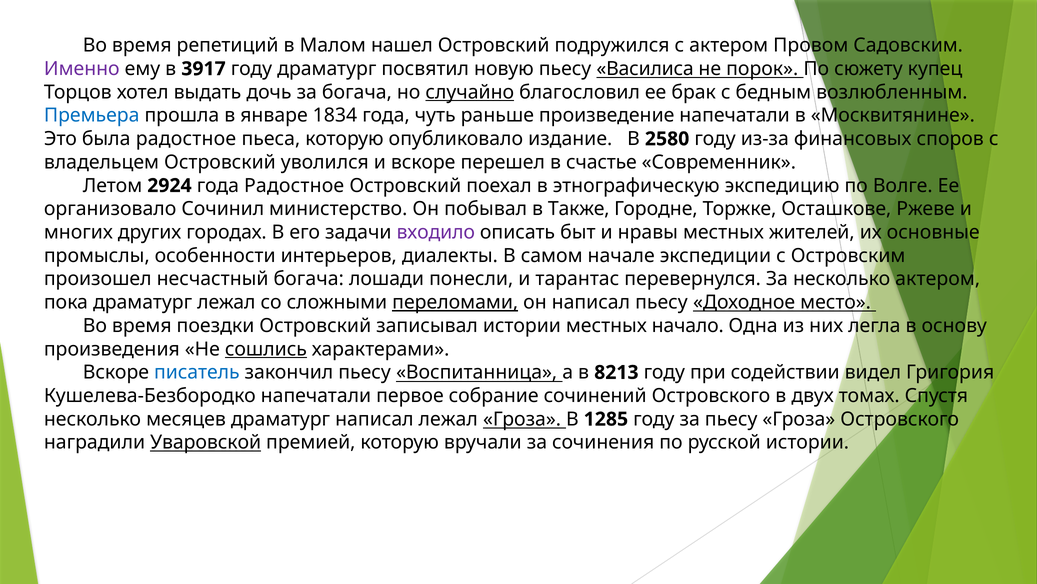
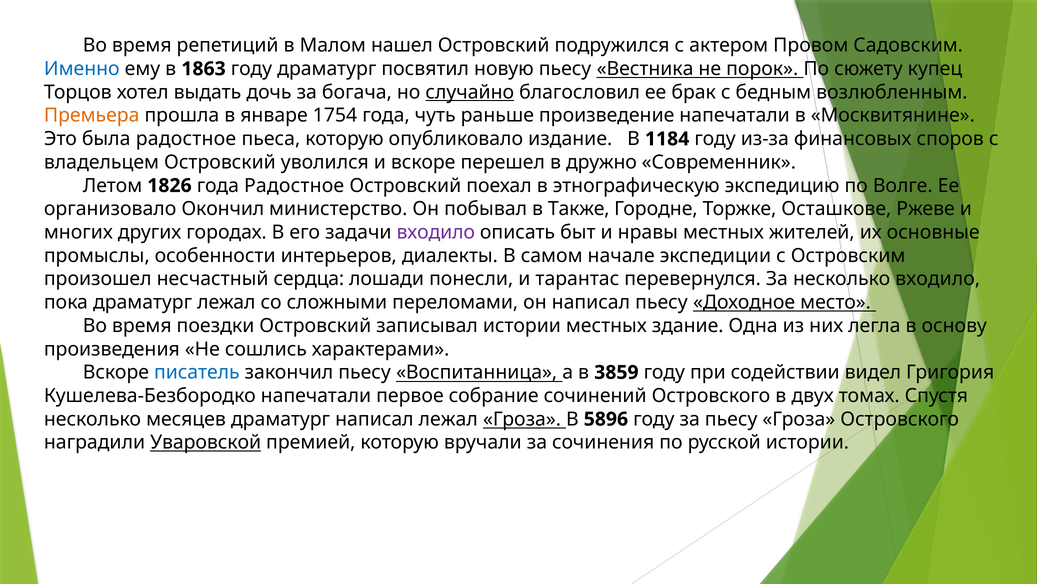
Именно colour: purple -> blue
3917: 3917 -> 1863
Василиса: Василиса -> Вестника
Премьера colour: blue -> orange
1834: 1834 -> 1754
2580: 2580 -> 1184
счастье: счастье -> дружно
2924: 2924 -> 1826
Сочинил: Сочинил -> Окончил
несчастный богача: богача -> сердца
несколько актером: актером -> входило
переломами underline: present -> none
начало: начало -> здание
сошлись underline: present -> none
8213: 8213 -> 3859
1285: 1285 -> 5896
